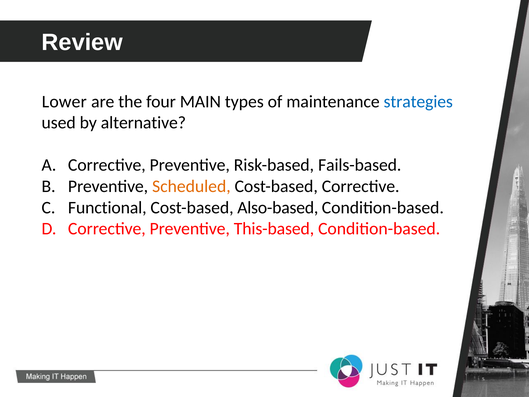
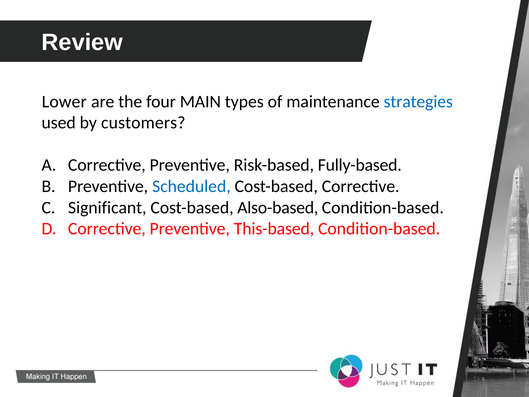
alternative: alternative -> customers
Fails-based: Fails-based -> Fully-based
Scheduled colour: orange -> blue
Functional: Functional -> Significant
